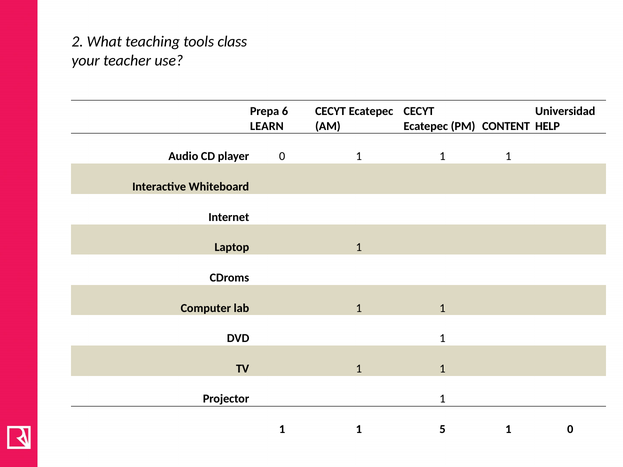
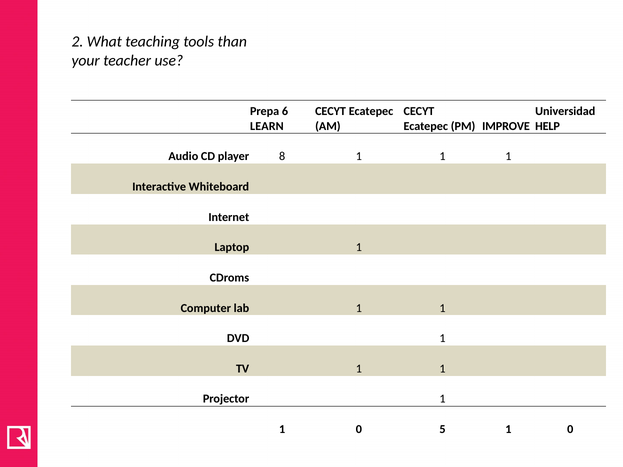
class: class -> than
CONTENT: CONTENT -> IMPROVE
player 0: 0 -> 8
1 at (359, 430): 1 -> 0
